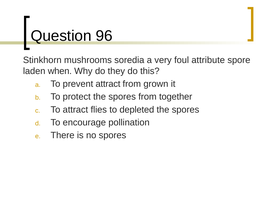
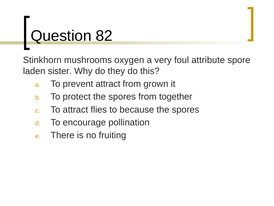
96: 96 -> 82
soredia: soredia -> oxygen
when: when -> sister
depleted: depleted -> because
no spores: spores -> fruiting
